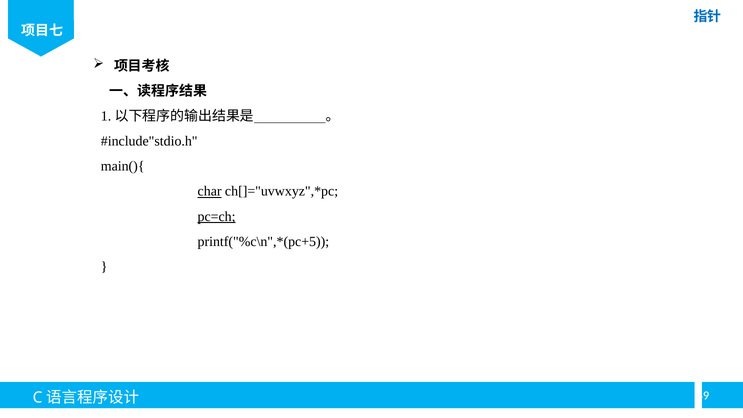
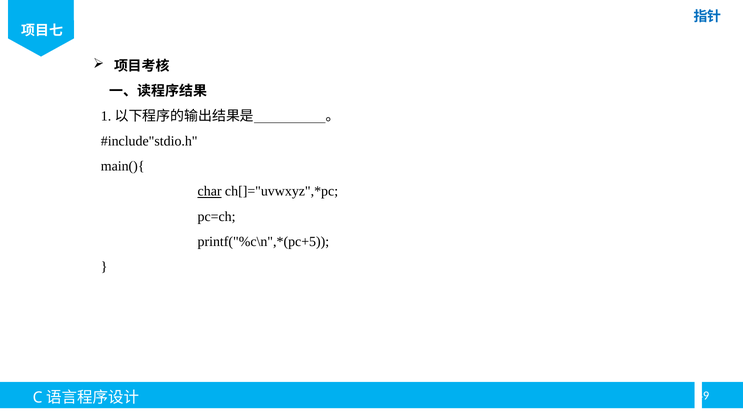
pc=ch underline: present -> none
